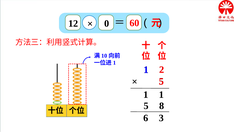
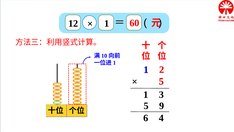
0 at (107, 23): 0 -> 1
1 1: 1 -> 3
8: 8 -> 9
3: 3 -> 4
